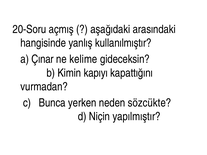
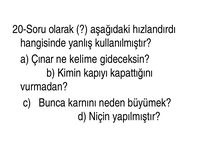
açmış: açmış -> olarak
arasındaki: arasındaki -> hızlandırdı
yerken: yerken -> karnını
sözcükte: sözcükte -> büyümek
